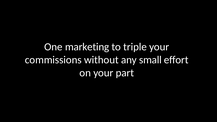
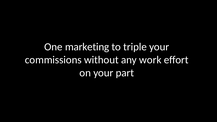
small: small -> work
